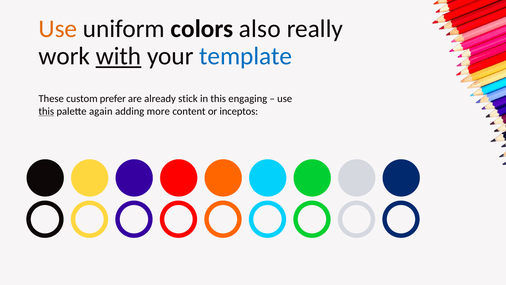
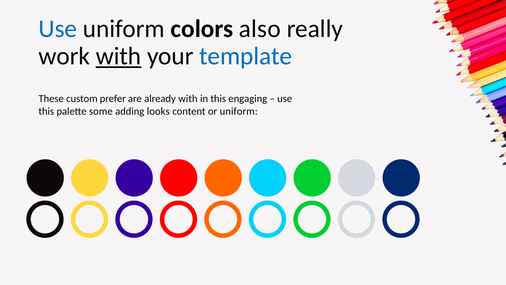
Use at (58, 29) colour: orange -> blue
already stick: stick -> with
this at (46, 111) underline: present -> none
again: again -> some
more: more -> looks
or inceptos: inceptos -> uniform
